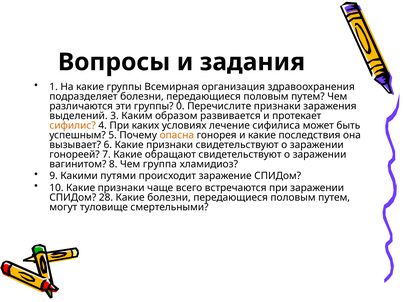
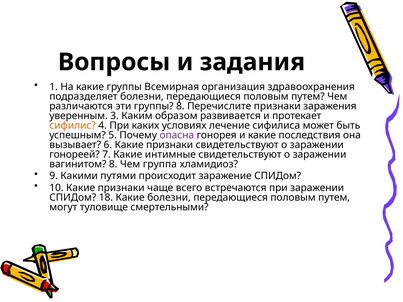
группы 0: 0 -> 8
выделений: выделений -> уверенным
опасна colour: orange -> purple
обращают: обращают -> интимные
28: 28 -> 18
